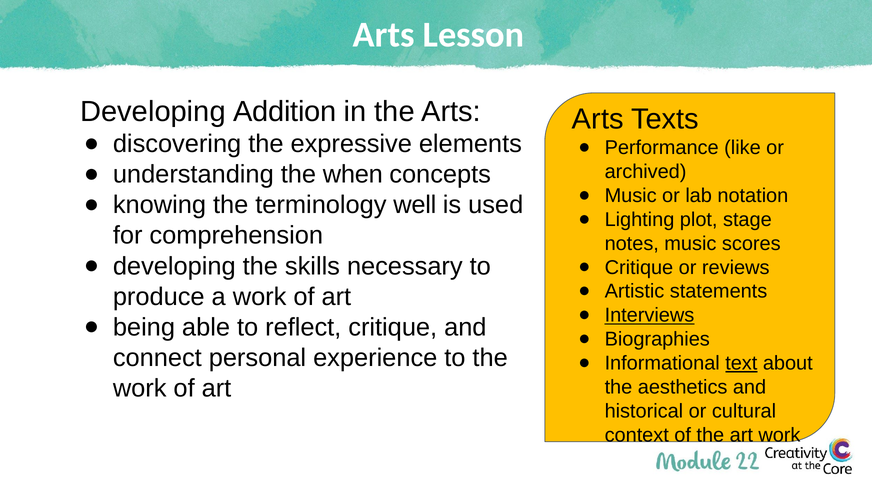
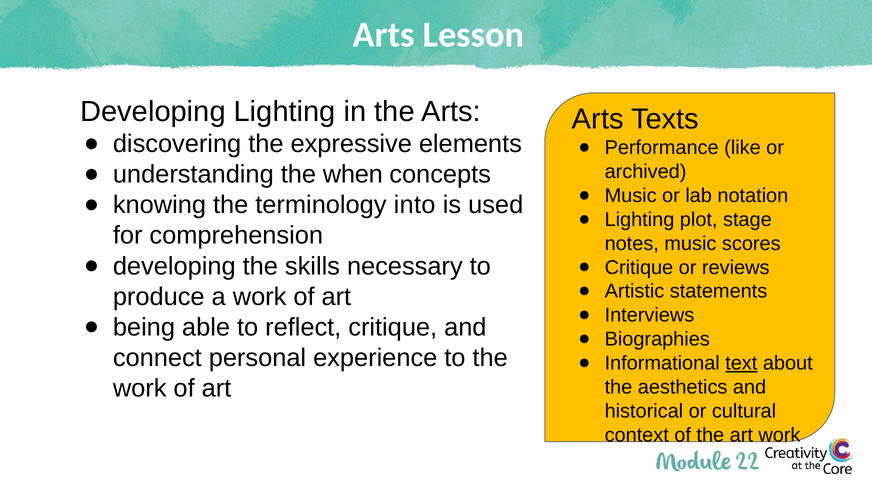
Developing Addition: Addition -> Lighting
well: well -> into
Interviews underline: present -> none
